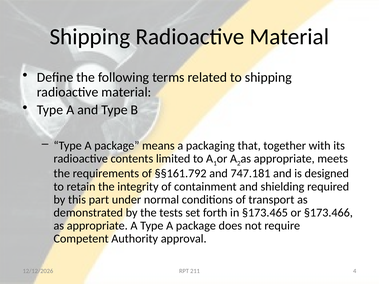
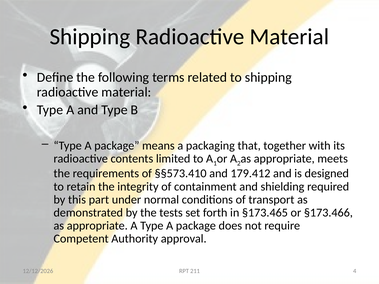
§§161.792: §§161.792 -> §§573.410
747.181: 747.181 -> 179.412
